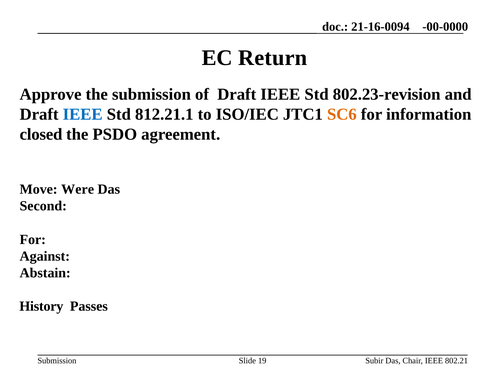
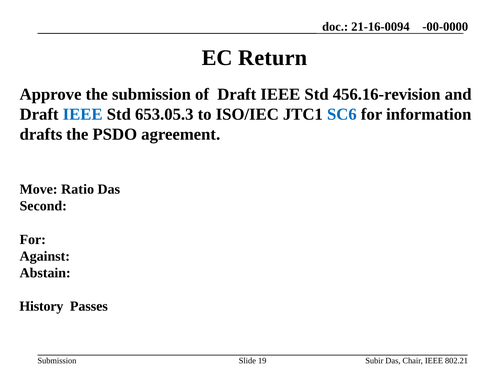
802.23-revision: 802.23-revision -> 456.16-revision
812.21.1: 812.21.1 -> 653.05.3
SC6 colour: orange -> blue
closed: closed -> drafts
Were: Were -> Ratio
